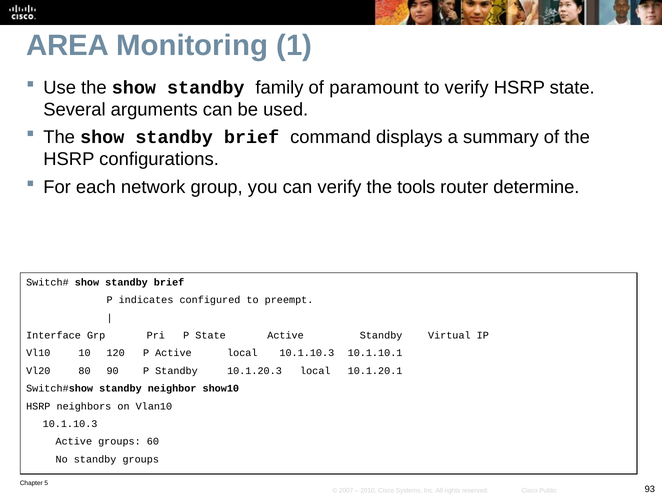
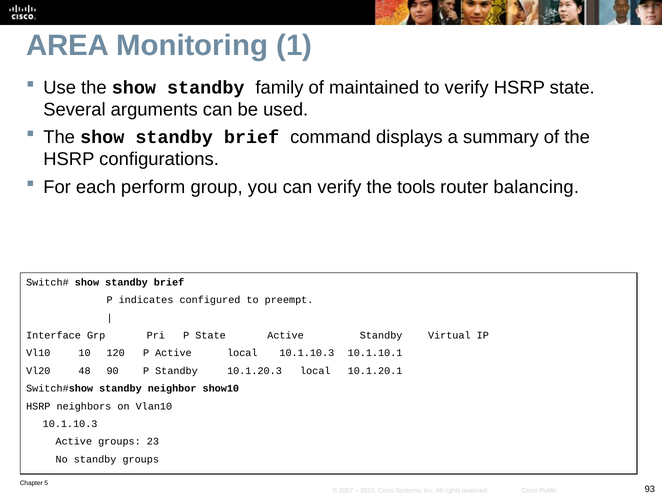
paramount: paramount -> maintained
network: network -> perform
determine: determine -> balancing
80: 80 -> 48
60: 60 -> 23
